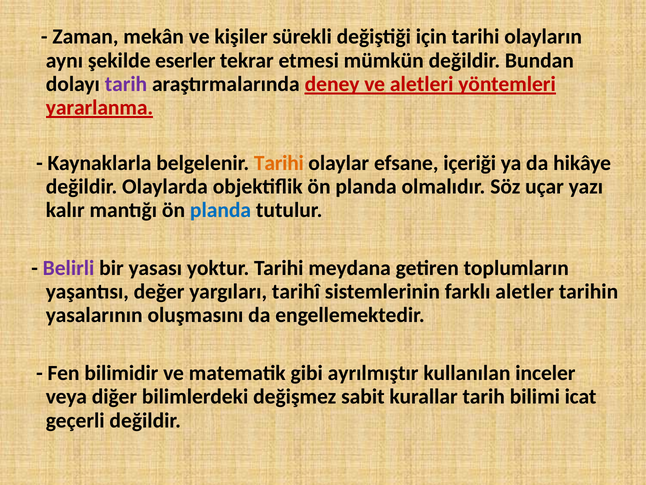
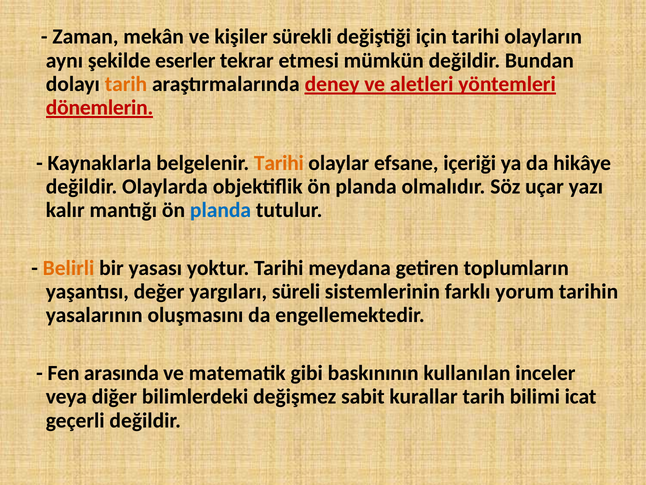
tarih at (126, 84) colour: purple -> orange
yararlanma: yararlanma -> dönemlerin
Belirli colour: purple -> orange
tarihî: tarihî -> süreli
aletler: aletler -> yorum
bilimidir: bilimidir -> arasında
ayrılmıştır: ayrılmıştır -> baskınının
